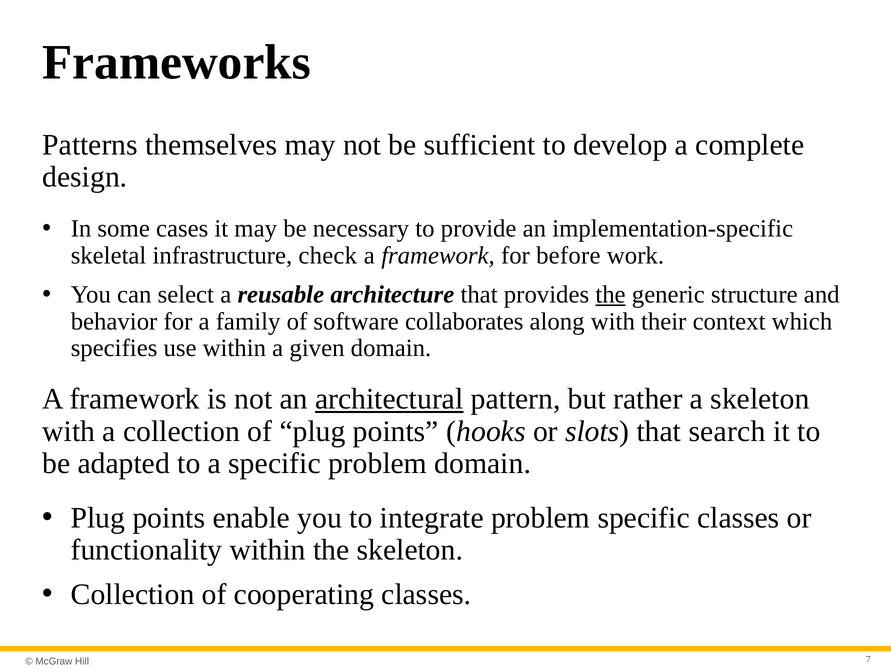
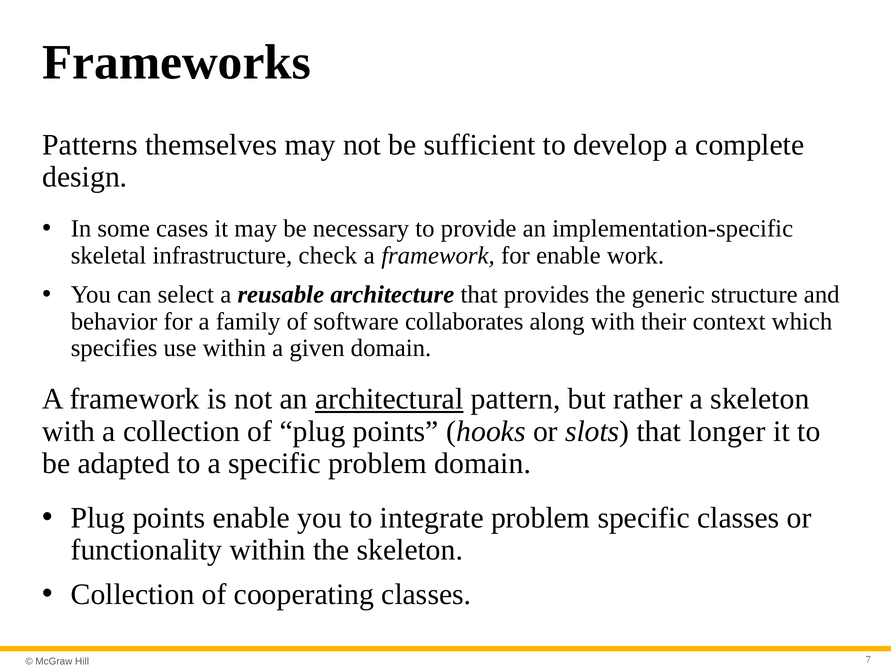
for before: before -> enable
the at (610, 294) underline: present -> none
search: search -> longer
